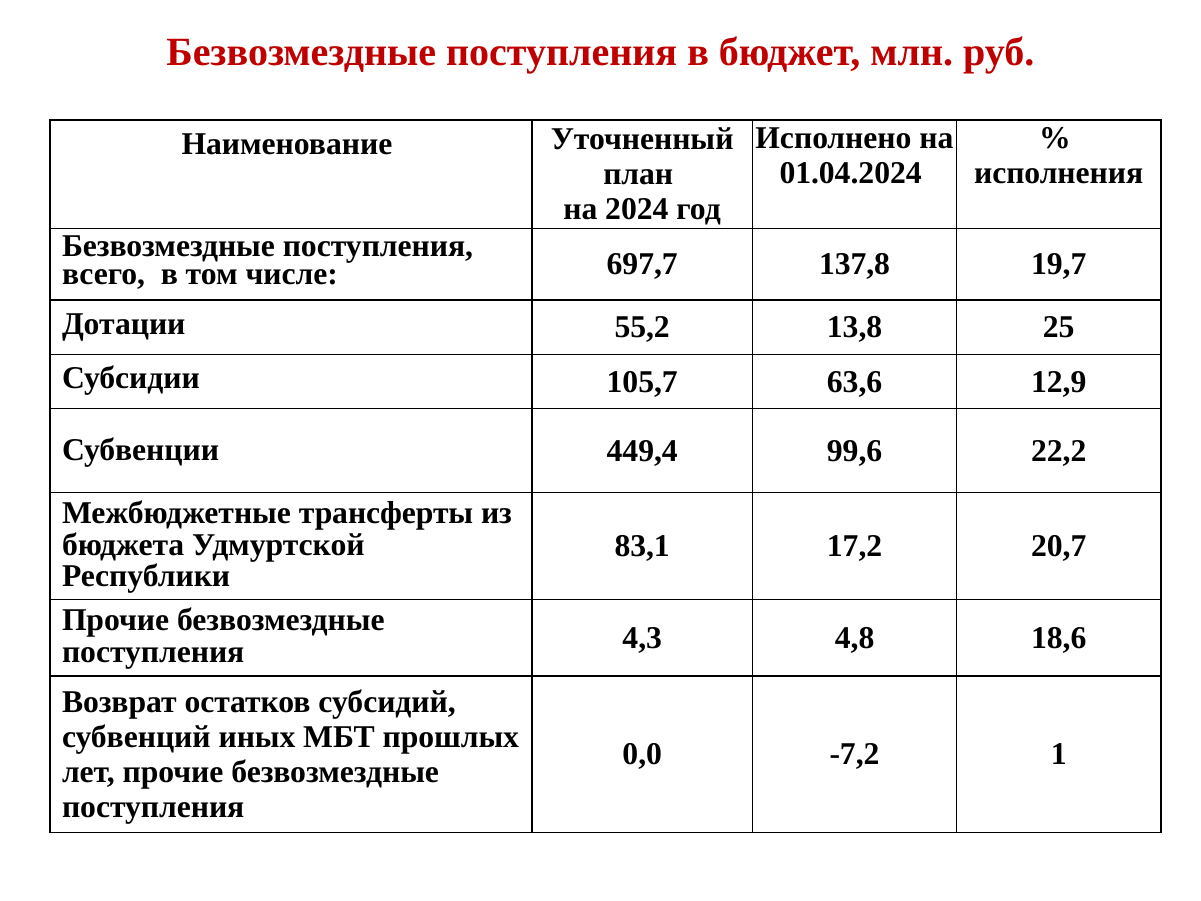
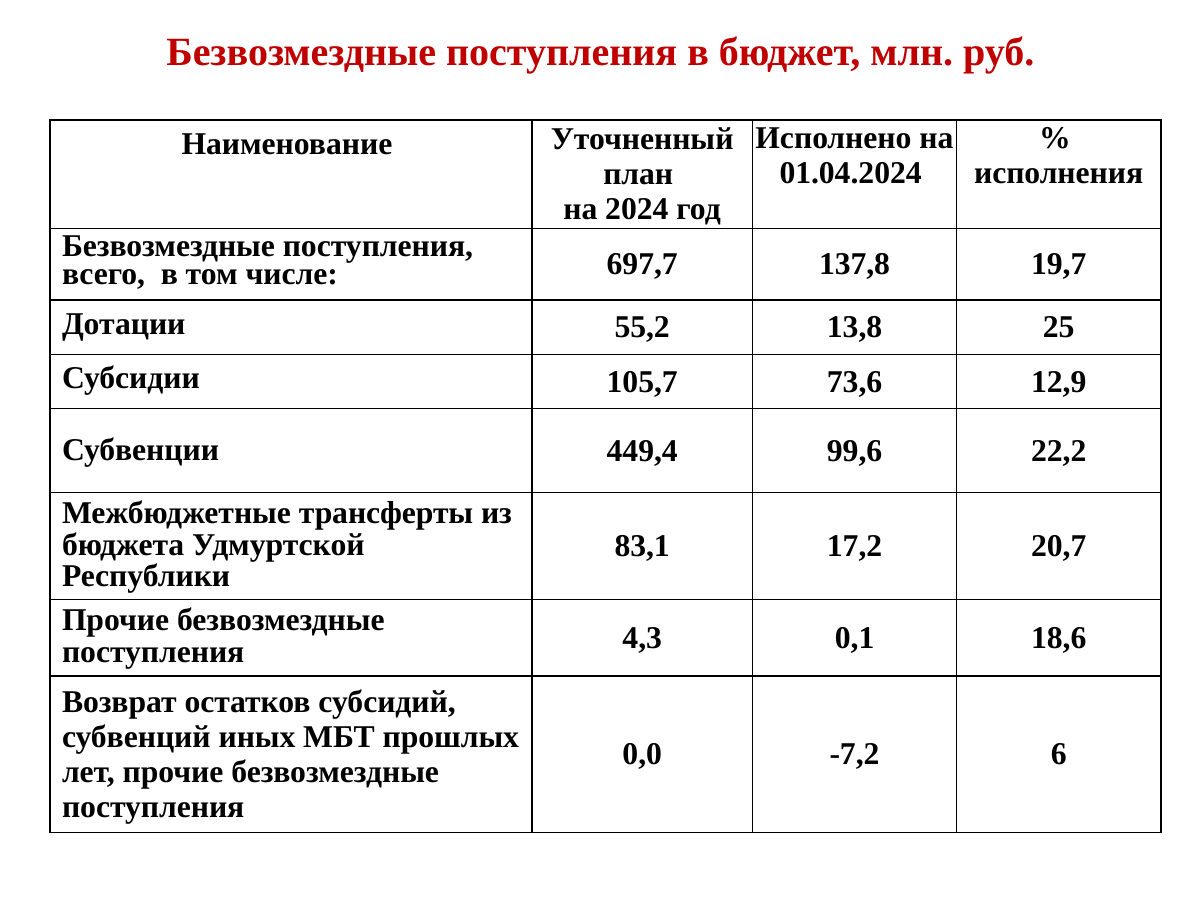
63,6: 63,6 -> 73,6
4,8: 4,8 -> 0,1
1: 1 -> 6
